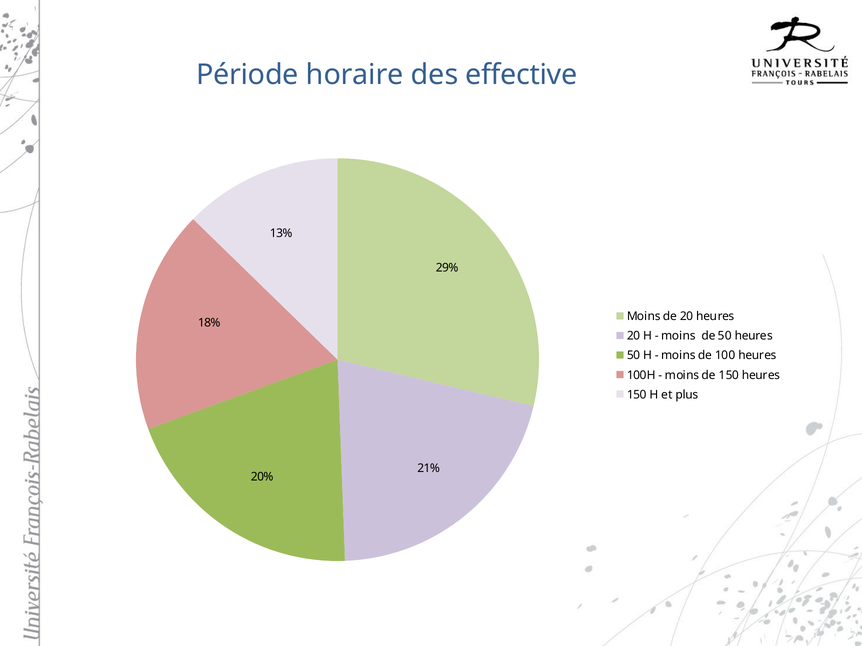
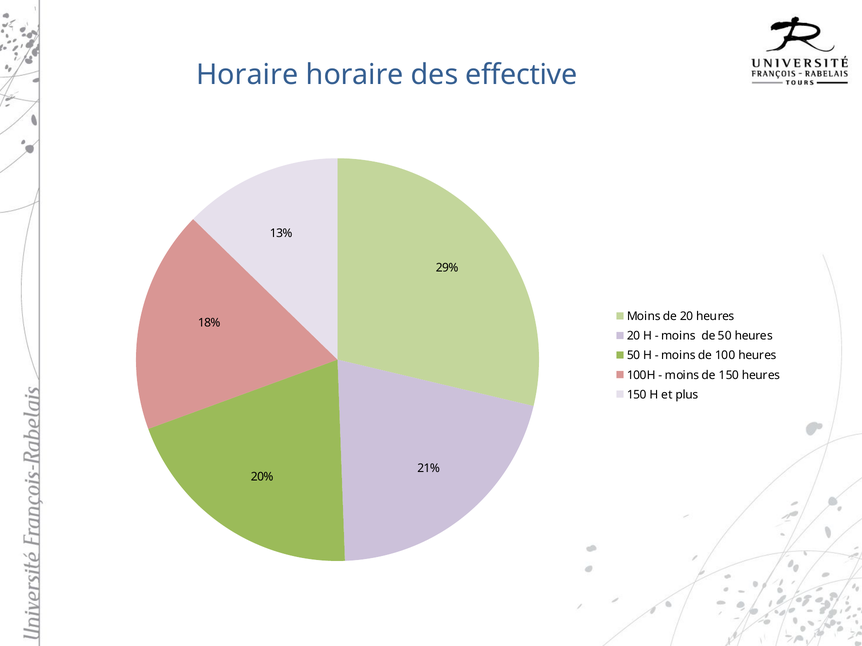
Période at (247, 75): Période -> Horaire
